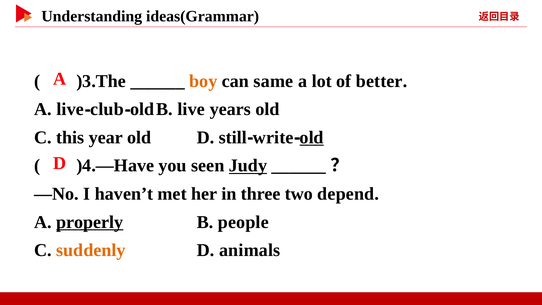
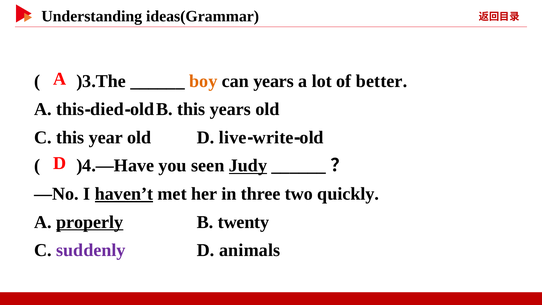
can same: same -> years
A live: live -> this
club: club -> died
live at (191, 109): live -> this
still: still -> live
old at (312, 137) underline: present -> none
haven’t underline: none -> present
depend: depend -> quickly
people: people -> twenty
suddenly colour: orange -> purple
